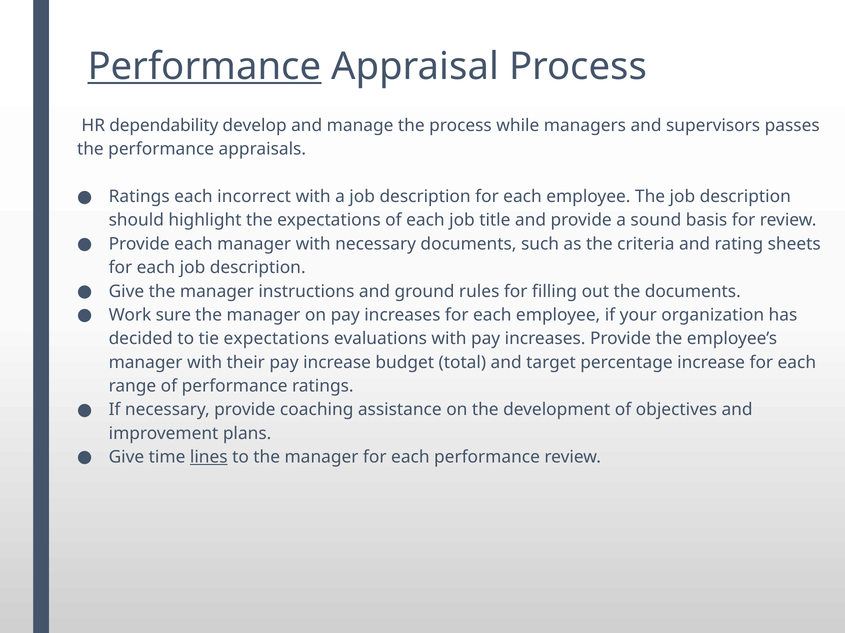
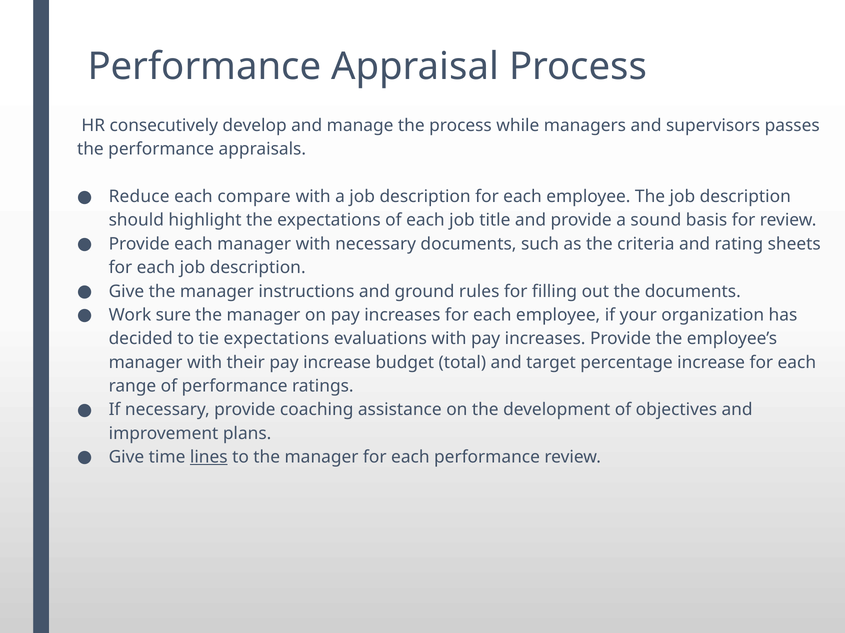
Performance at (205, 67) underline: present -> none
dependability: dependability -> consecutively
Ratings at (139, 197): Ratings -> Reduce
incorrect: incorrect -> compare
